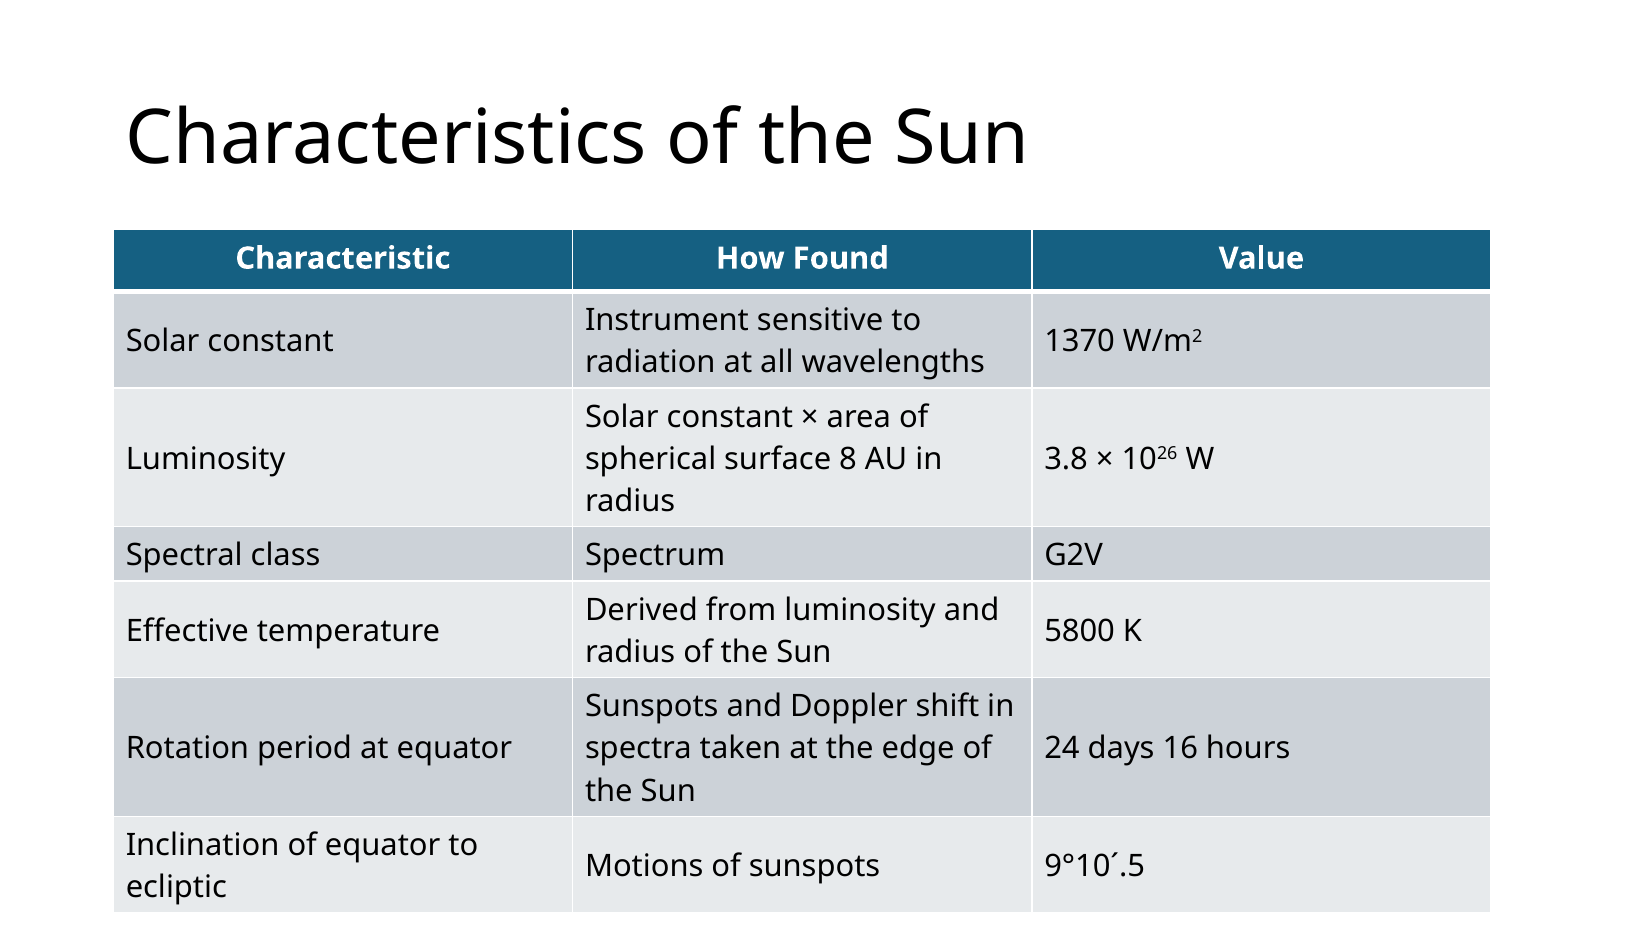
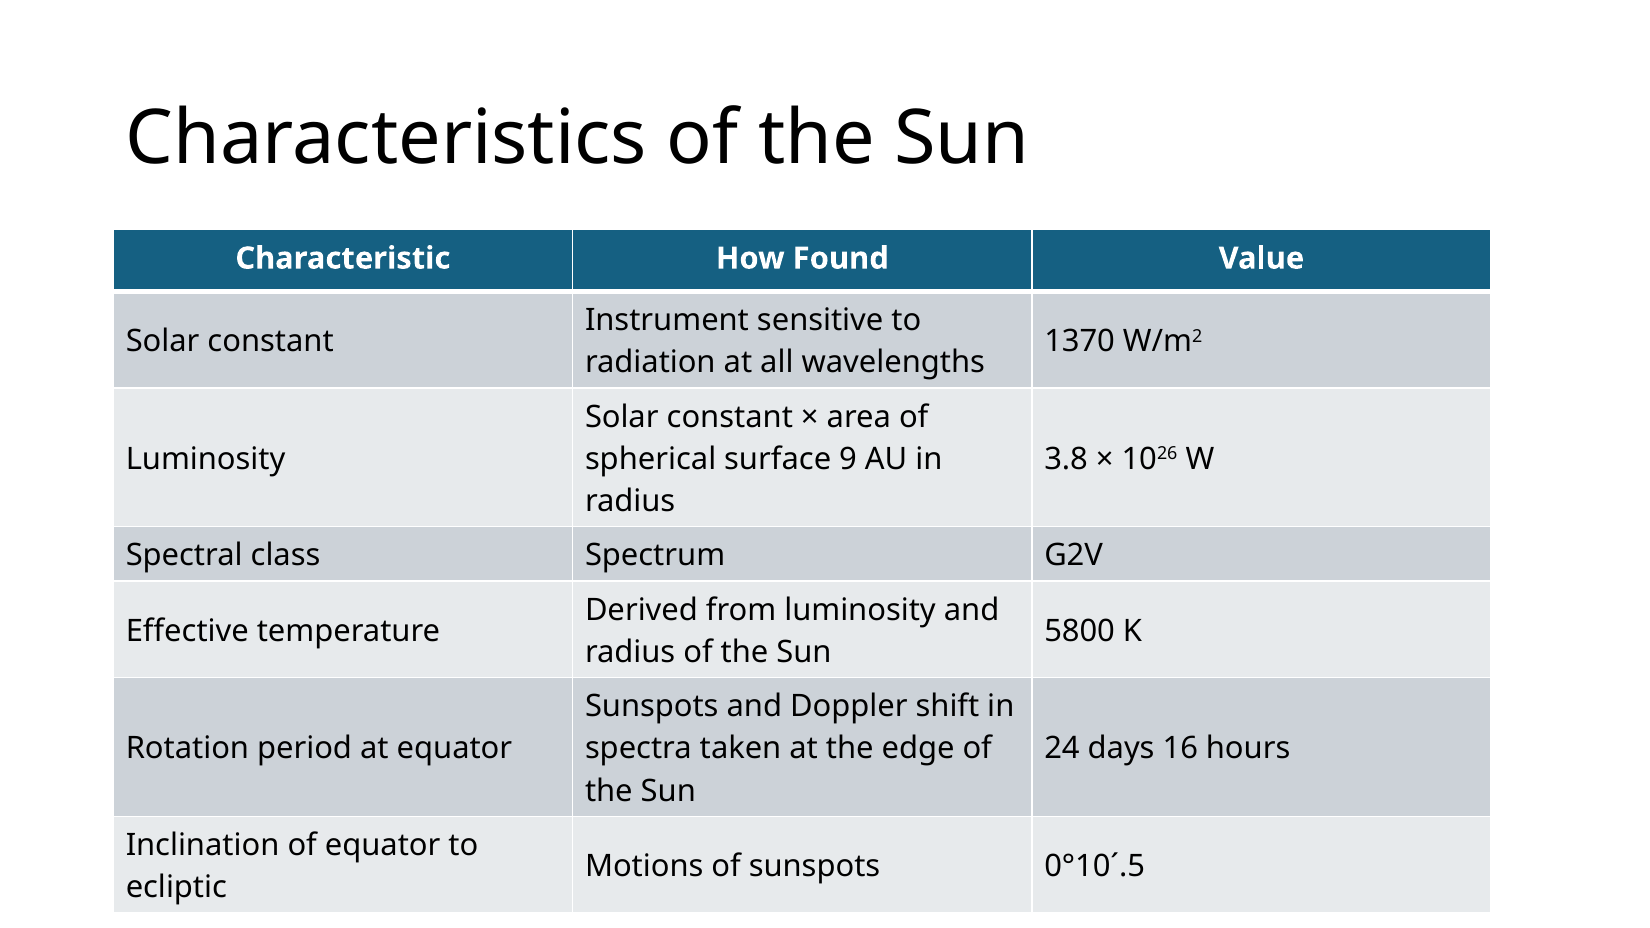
8: 8 -> 9
9°10´.5: 9°10´.5 -> 0°10´.5
